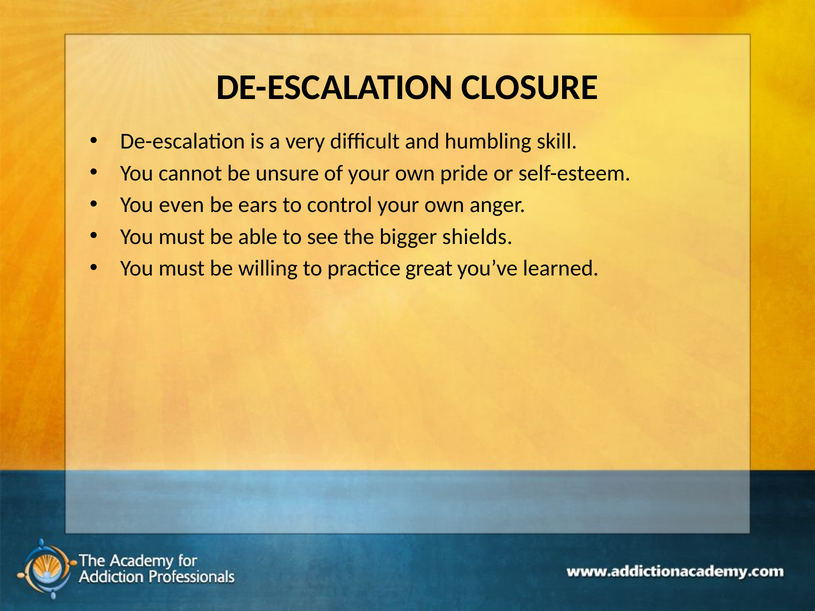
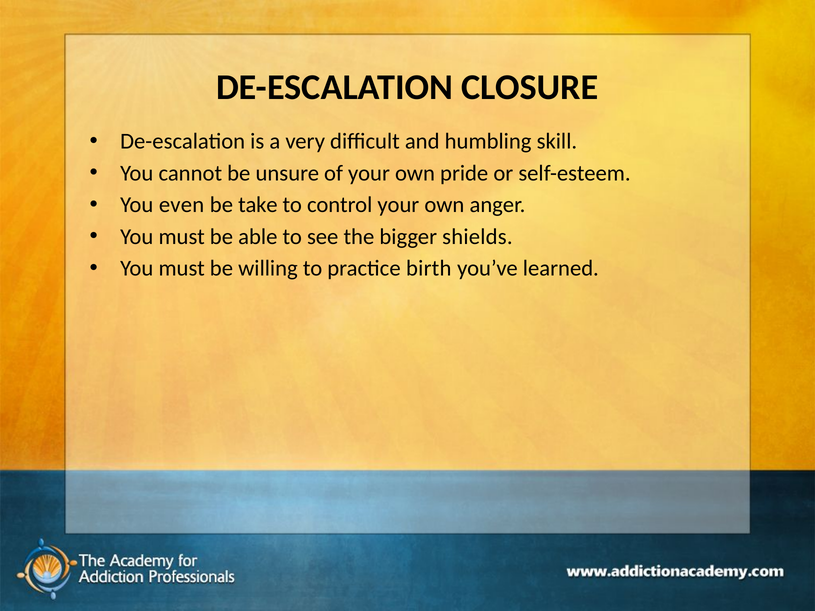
ears: ears -> take
great: great -> birth
